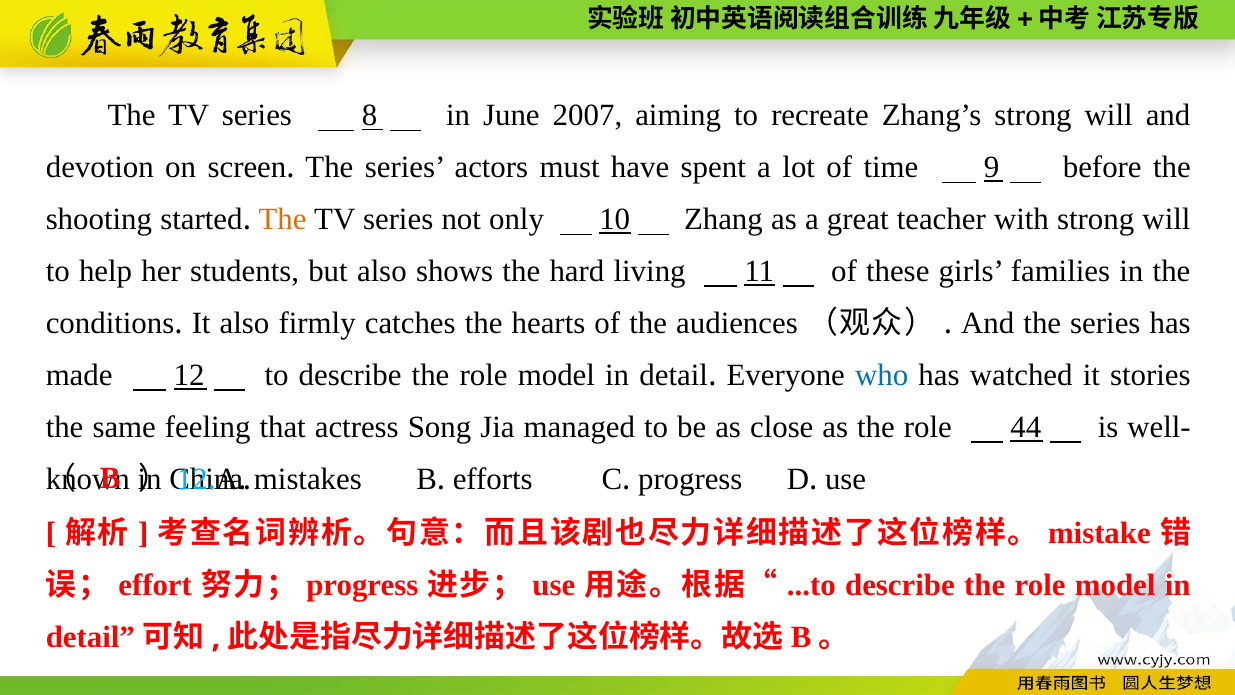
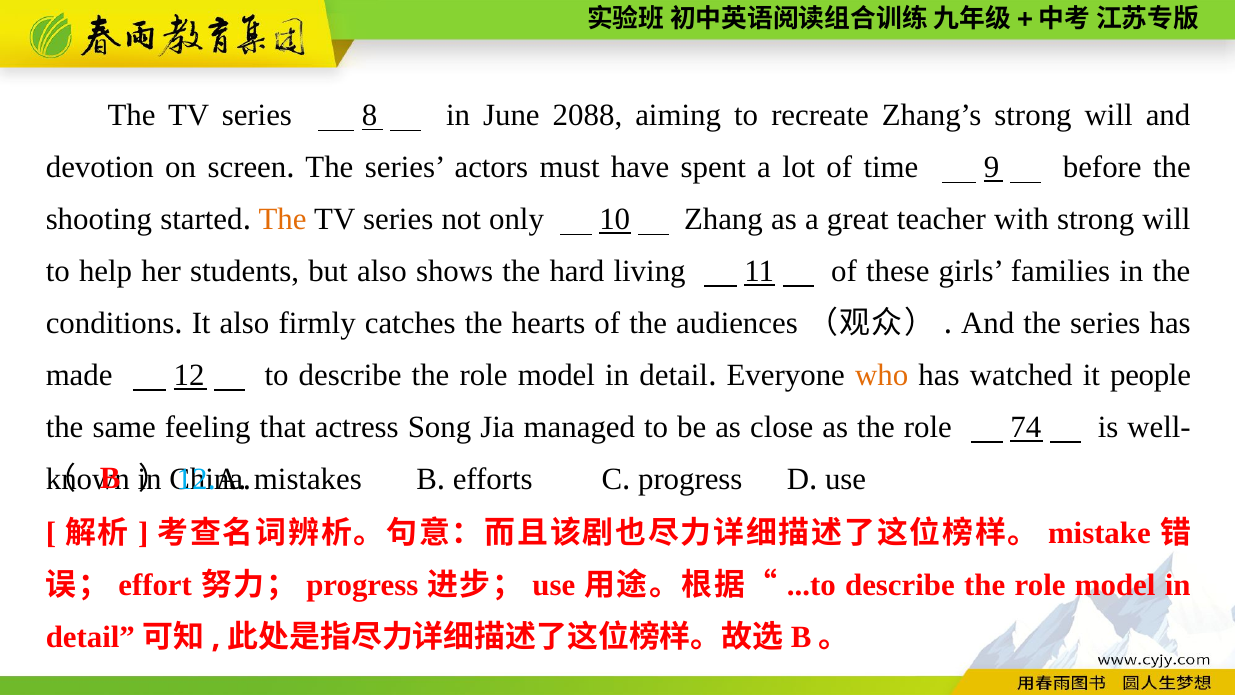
2007: 2007 -> 2088
who colour: blue -> orange
stories: stories -> people
44: 44 -> 74
